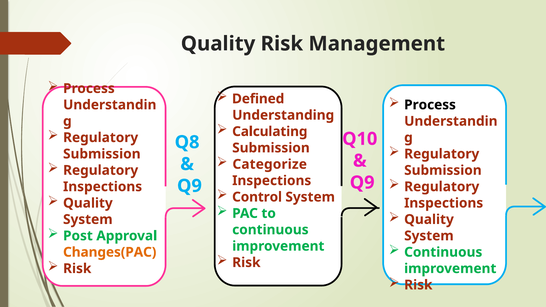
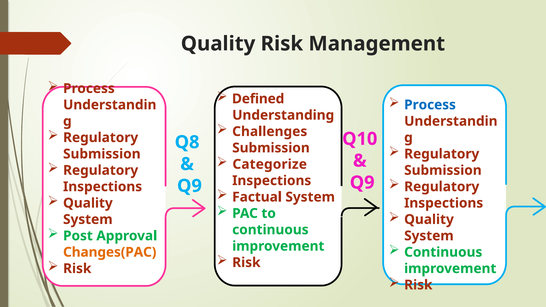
Process at (430, 105) colour: black -> blue
Calculating: Calculating -> Challenges
Control: Control -> Factual
